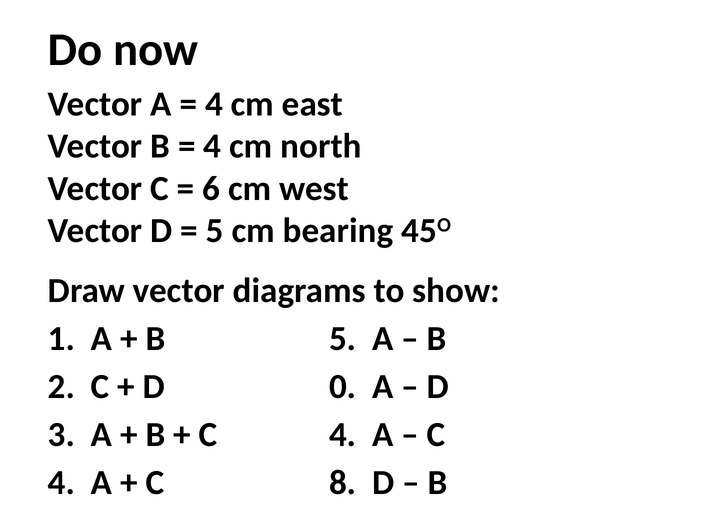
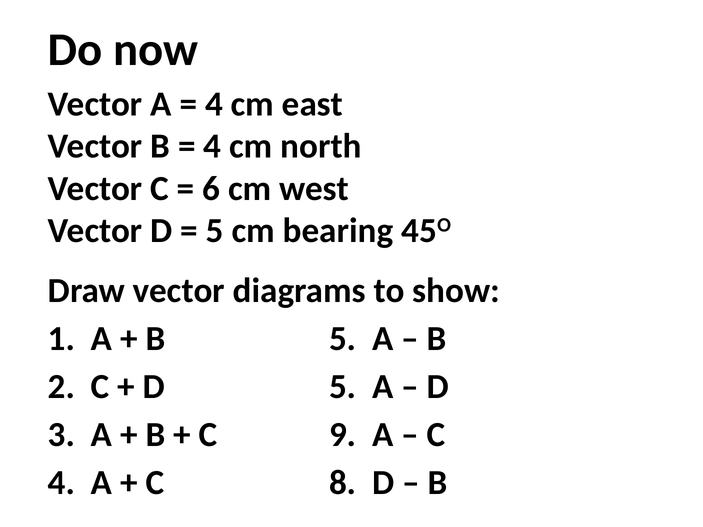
D 0: 0 -> 5
4 at (343, 435): 4 -> 9
